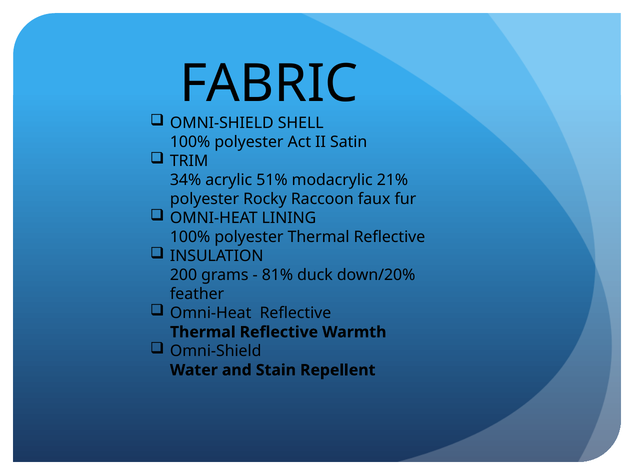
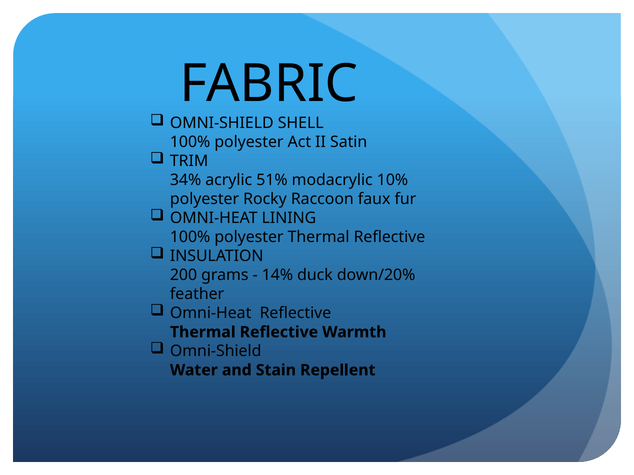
21%: 21% -> 10%
81%: 81% -> 14%
